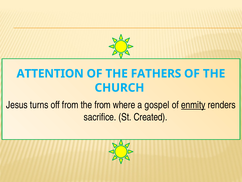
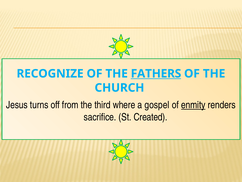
ATTENTION: ATTENTION -> RECOGNIZE
FATHERS underline: none -> present
the from: from -> third
